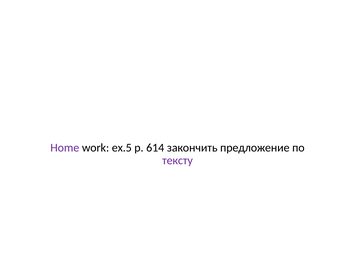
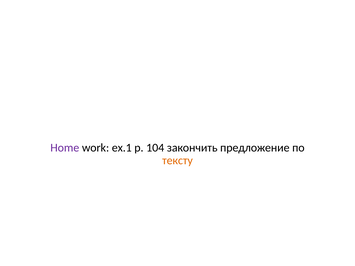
ex.5: ex.5 -> ex.1
614: 614 -> 104
тексту colour: purple -> orange
